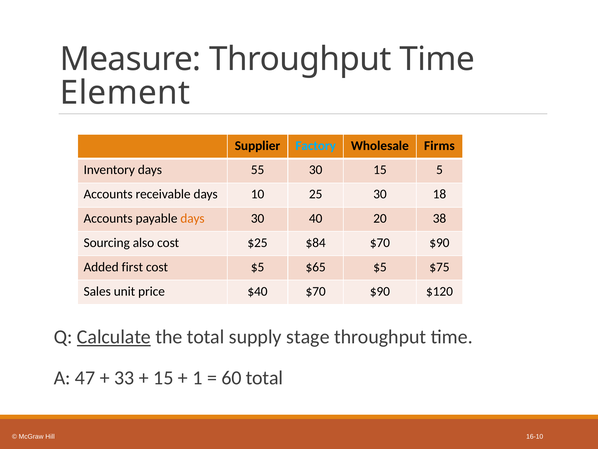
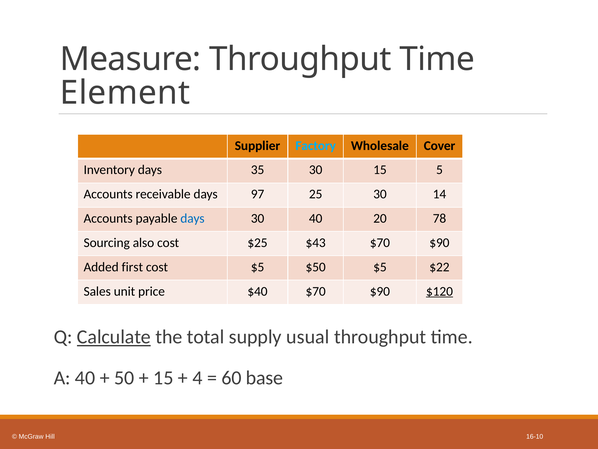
Firms: Firms -> Cover
55: 55 -> 35
10: 10 -> 97
18: 18 -> 14
days at (193, 218) colour: orange -> blue
38: 38 -> 78
$84: $84 -> $43
$65: $65 -> $50
$75: $75 -> $22
$120 underline: none -> present
stage: stage -> usual
A 47: 47 -> 40
33: 33 -> 50
1: 1 -> 4
60 total: total -> base
